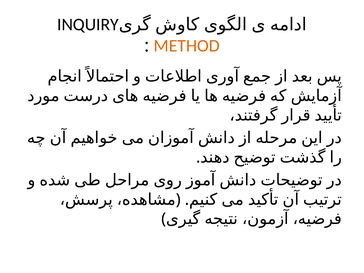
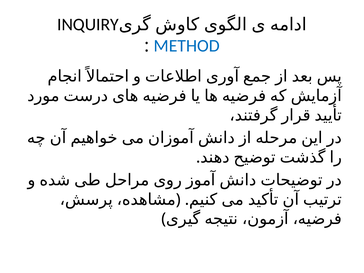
METHOD colour: orange -> blue
